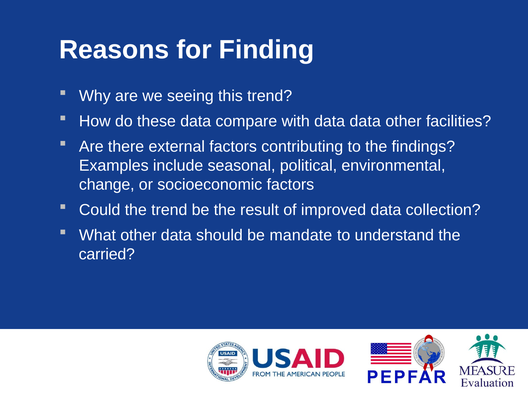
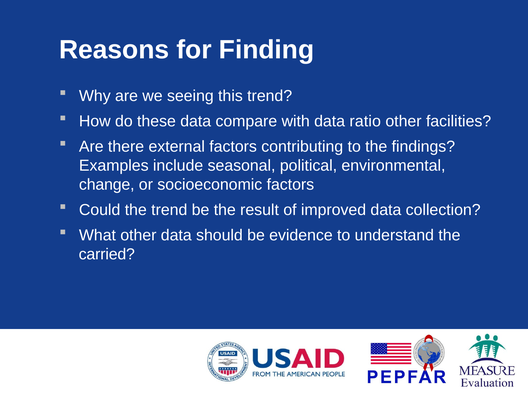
data data: data -> ratio
mandate: mandate -> evidence
